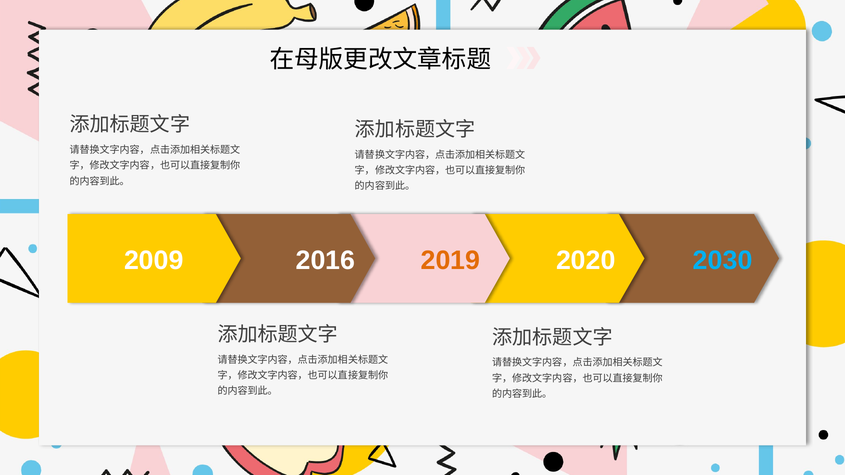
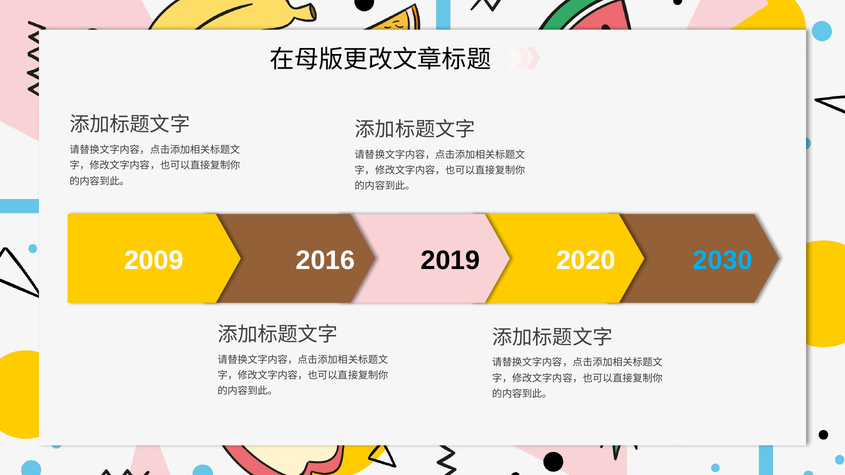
2019 colour: orange -> black
